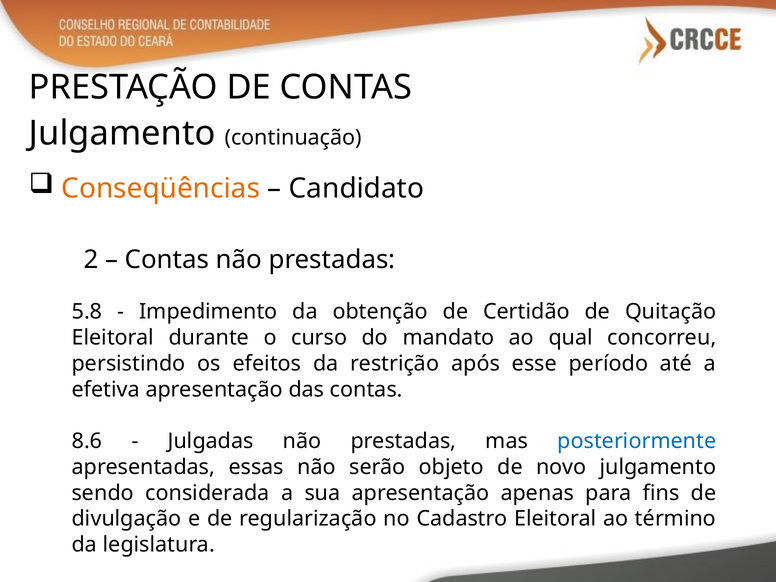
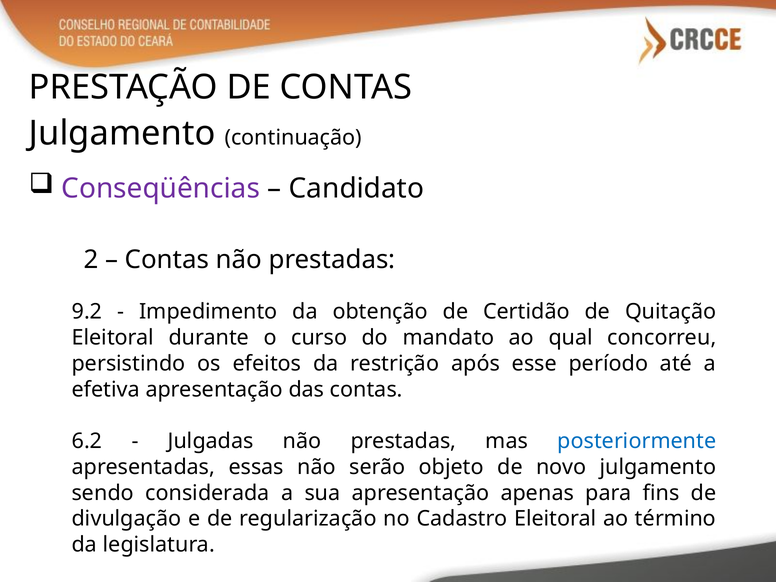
Conseqüências colour: orange -> purple
5.8: 5.8 -> 9.2
8.6: 8.6 -> 6.2
